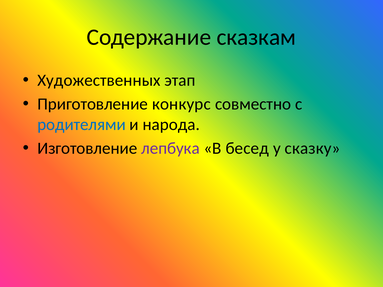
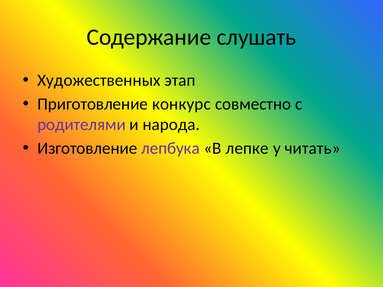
сказкам: сказкам -> слушать
родителями colour: blue -> purple
бесед: бесед -> лепке
сказку: сказку -> читать
